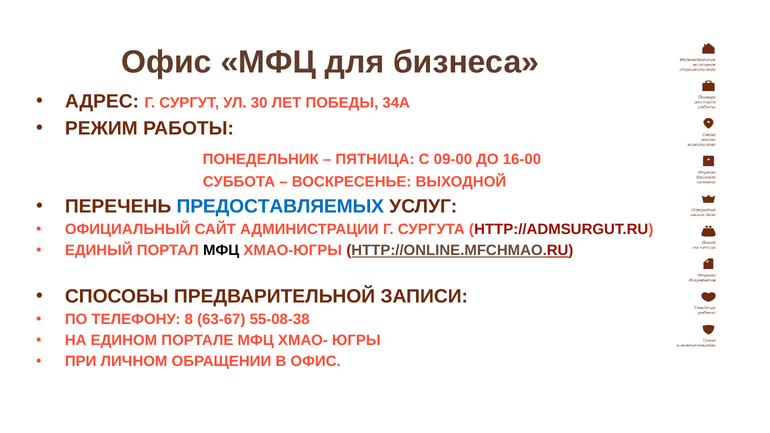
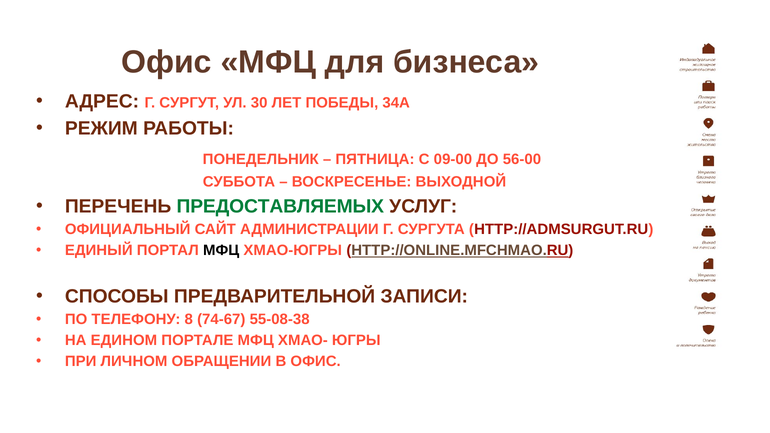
16-00: 16-00 -> 56-00
ПРЕДОСТАВЛЯЕМЫХ colour: blue -> green
63-67: 63-67 -> 74-67
